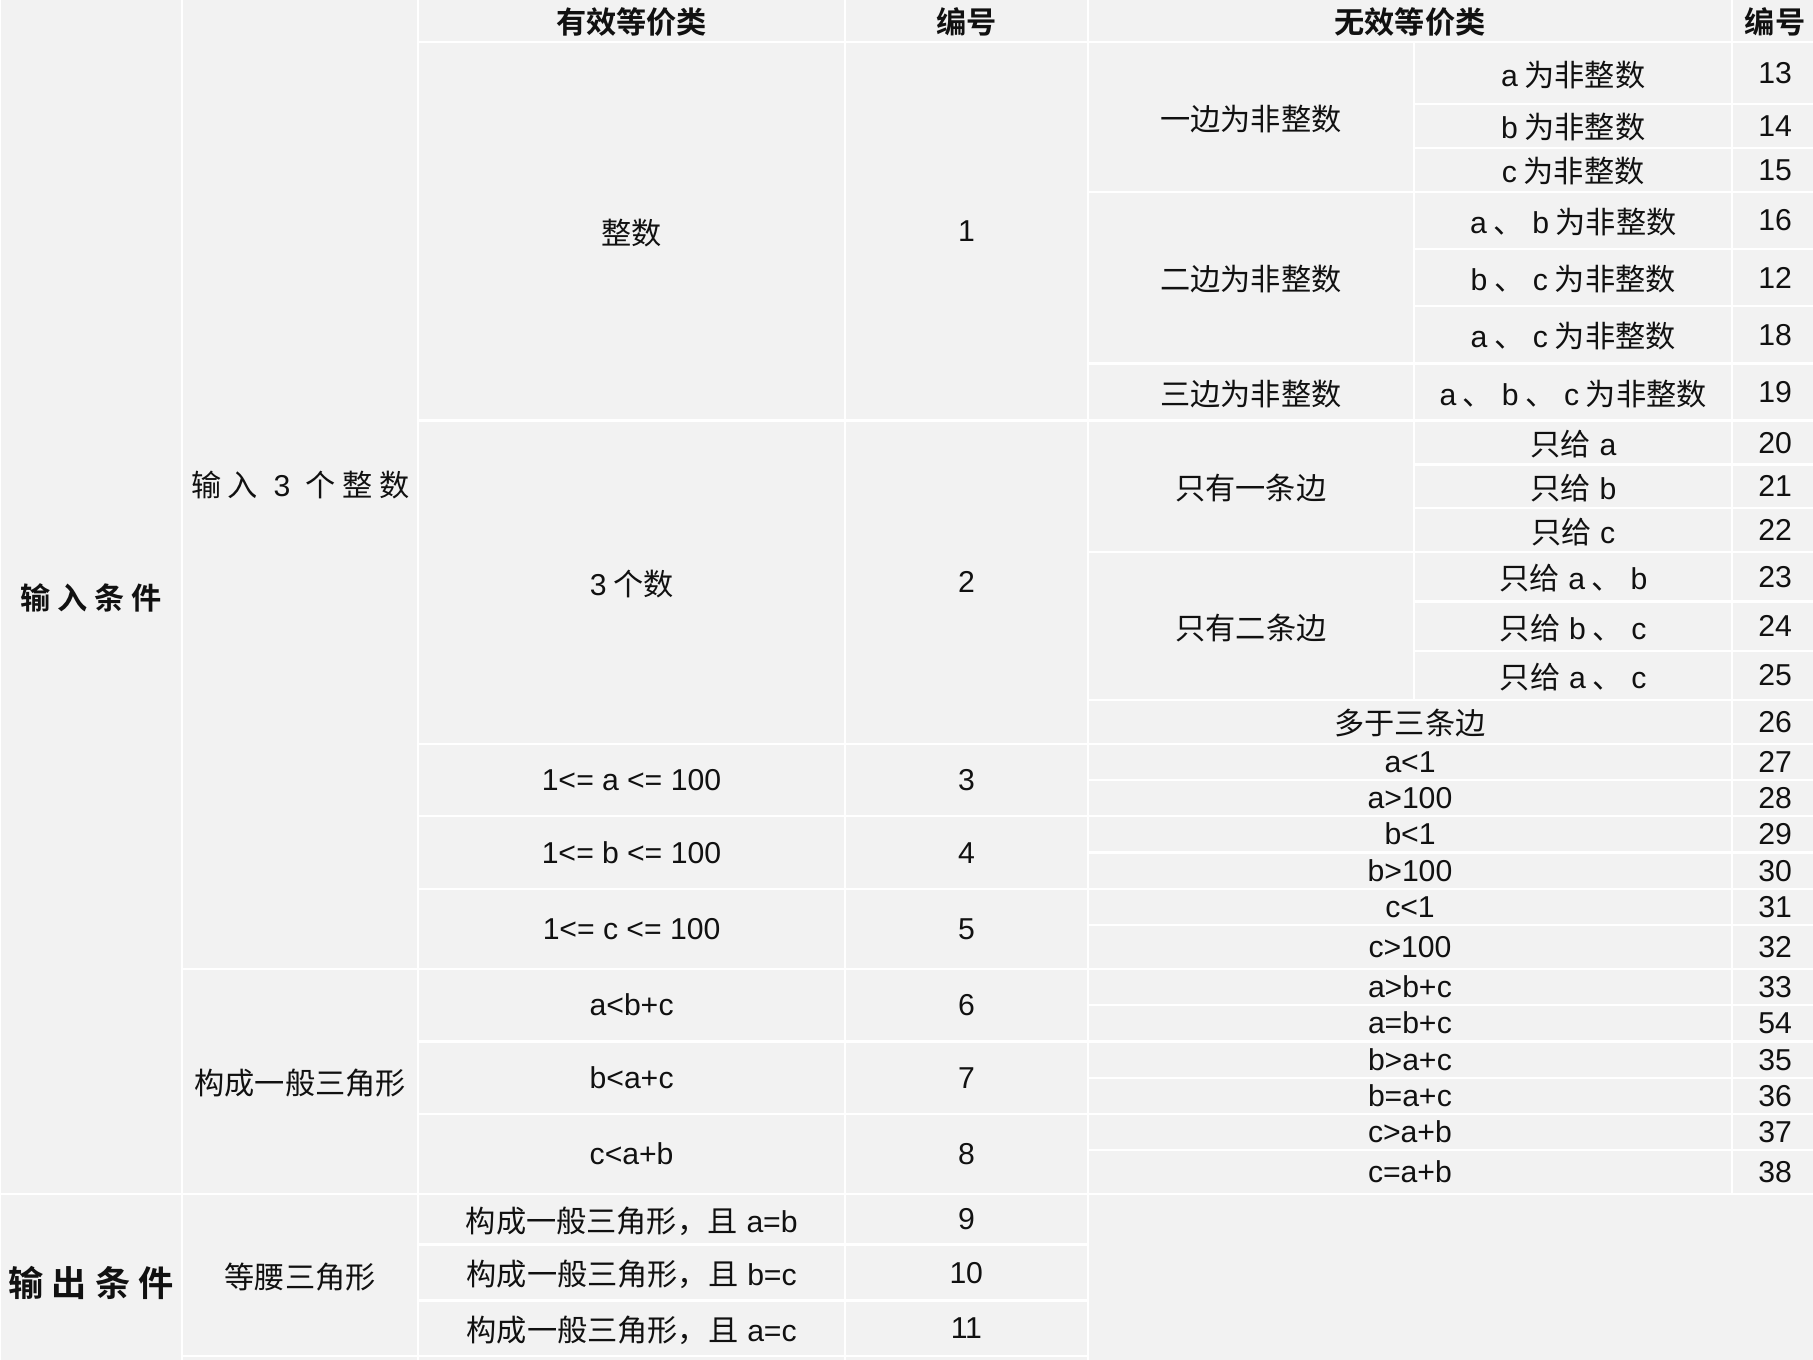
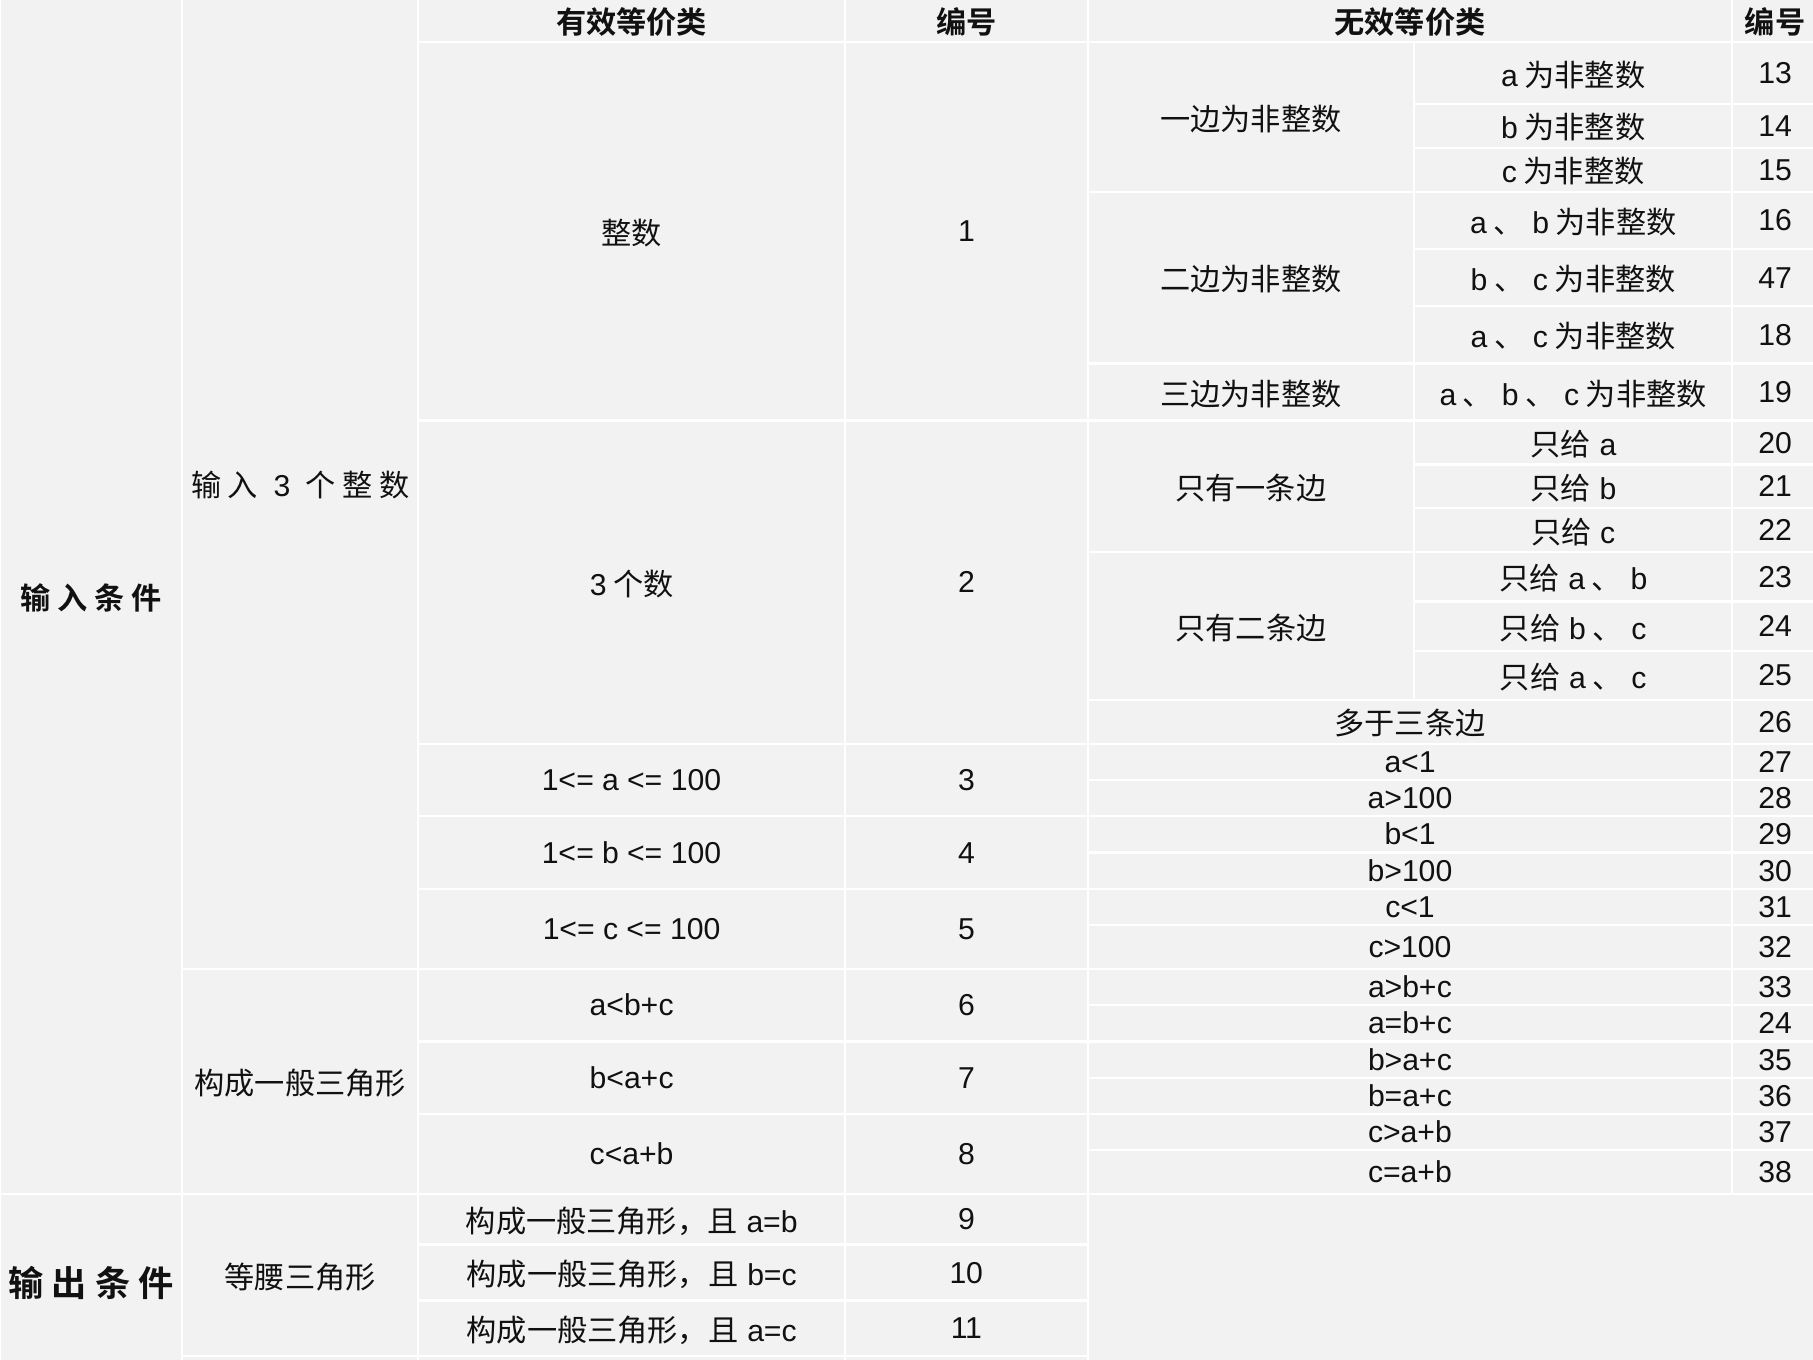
12 at (1775, 278): 12 -> 47
a=b+c 54: 54 -> 24
